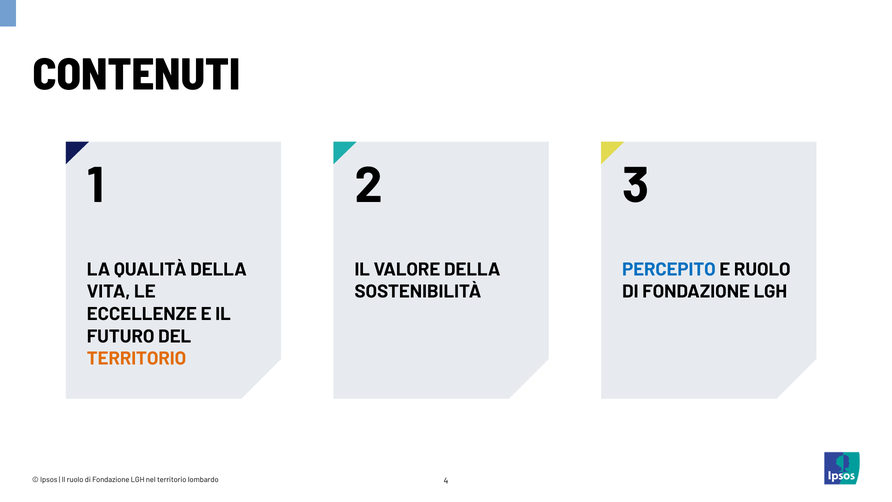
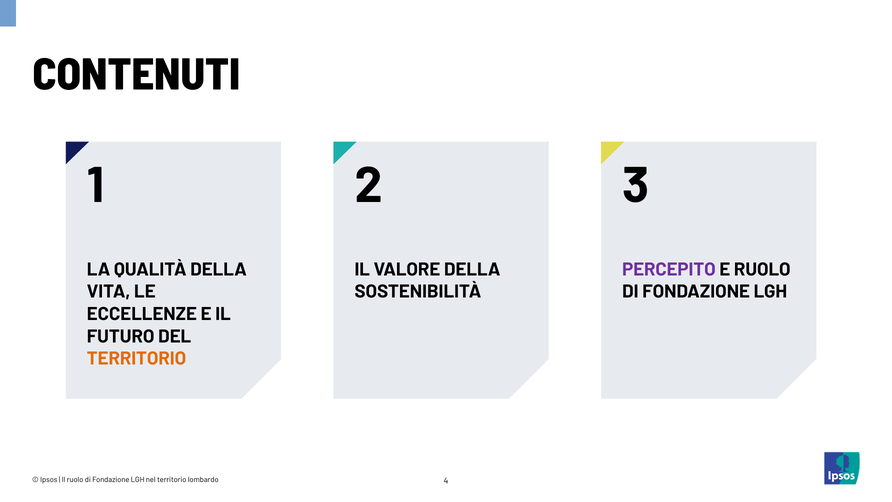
PERCEPITO colour: blue -> purple
